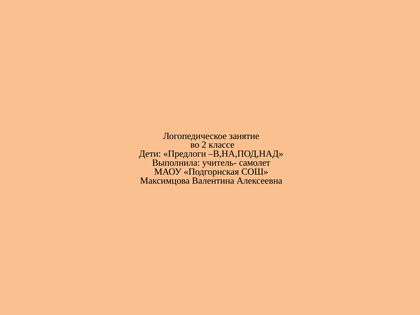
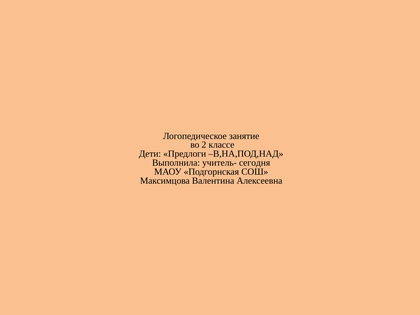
самолет: самолет -> сегодня
